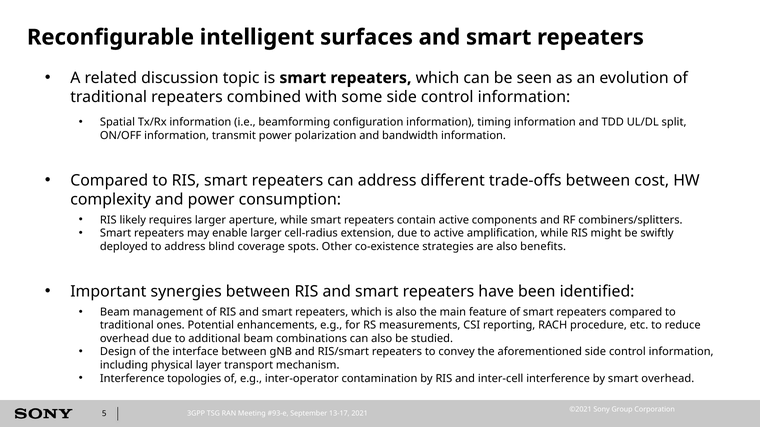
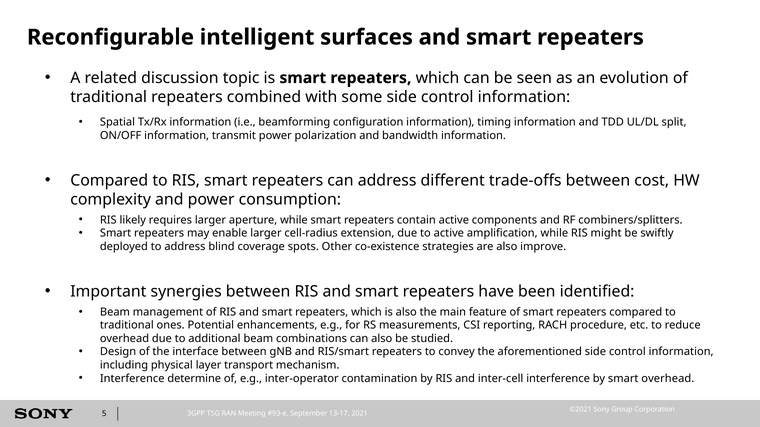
benefits: benefits -> improve
topologies: topologies -> determine
